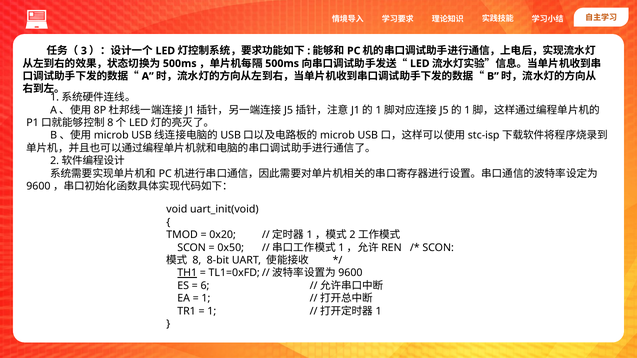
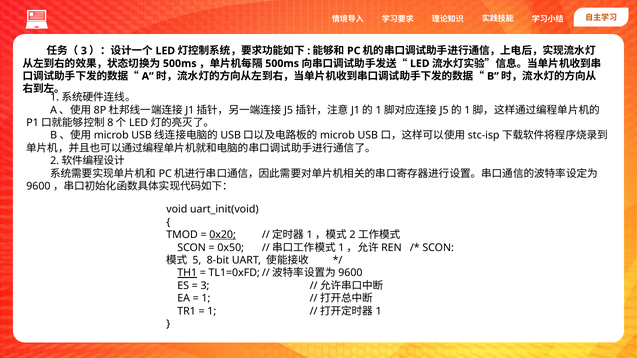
0x20 underline: none -> present
8: 8 -> 5
6 at (205, 286): 6 -> 3
